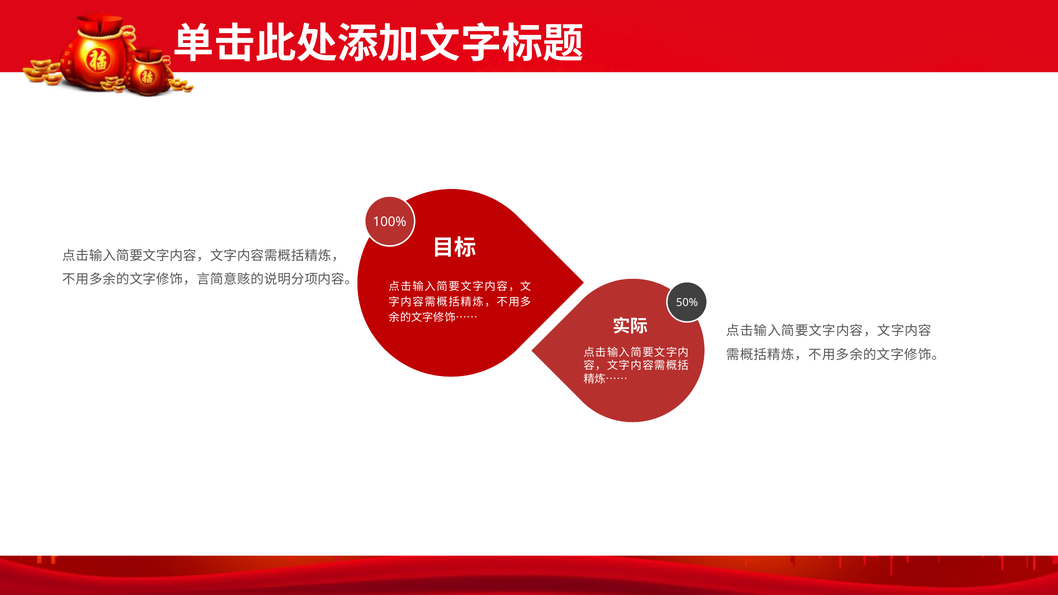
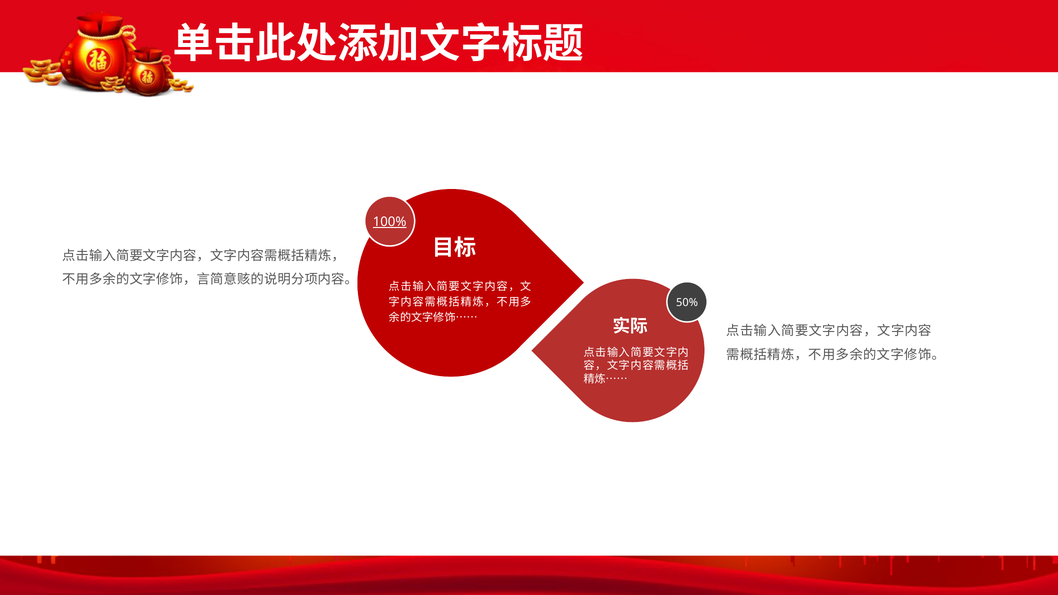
100% underline: none -> present
